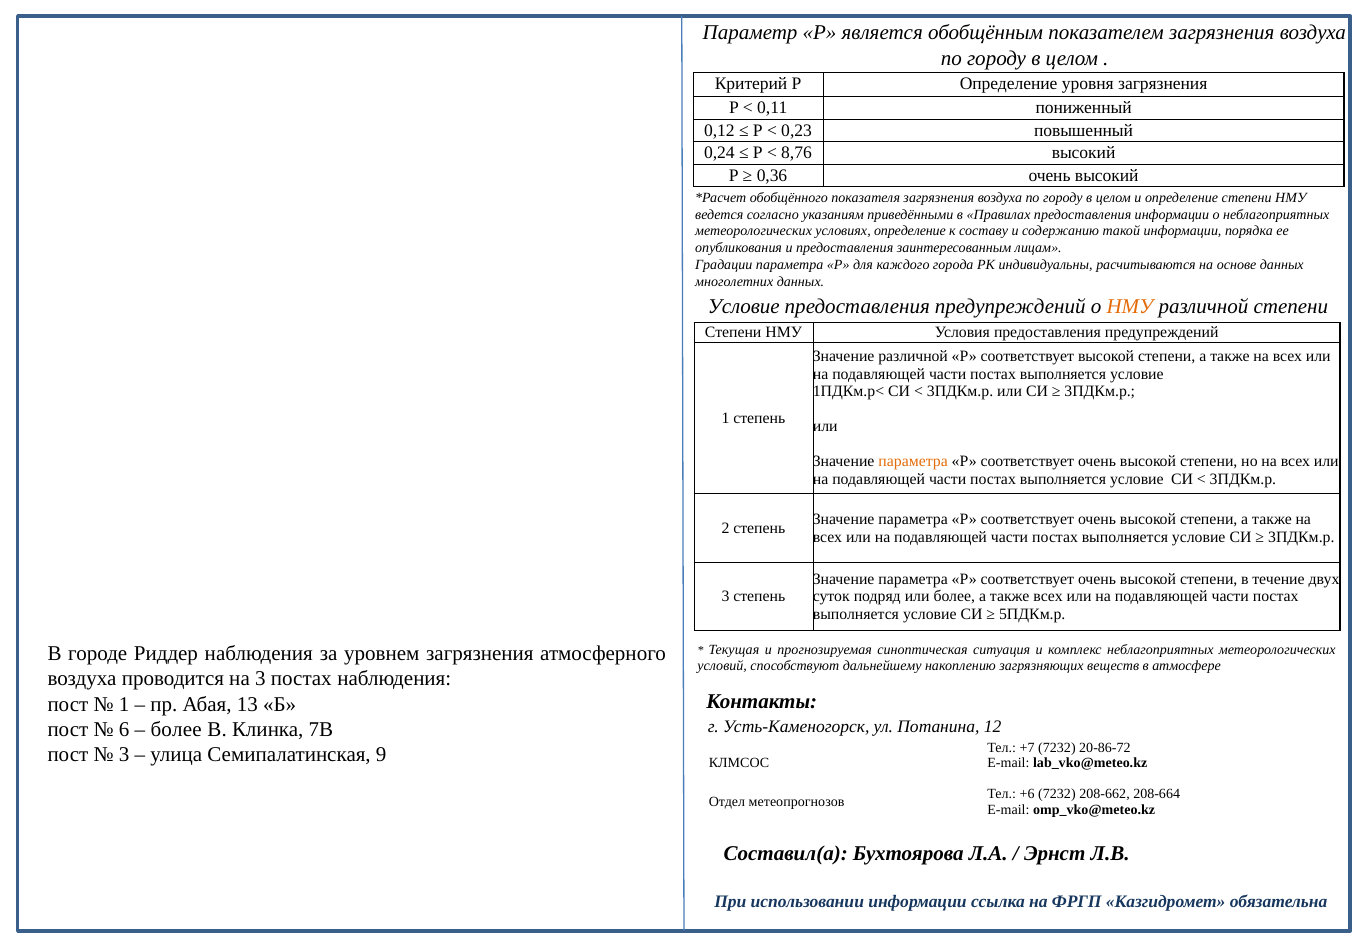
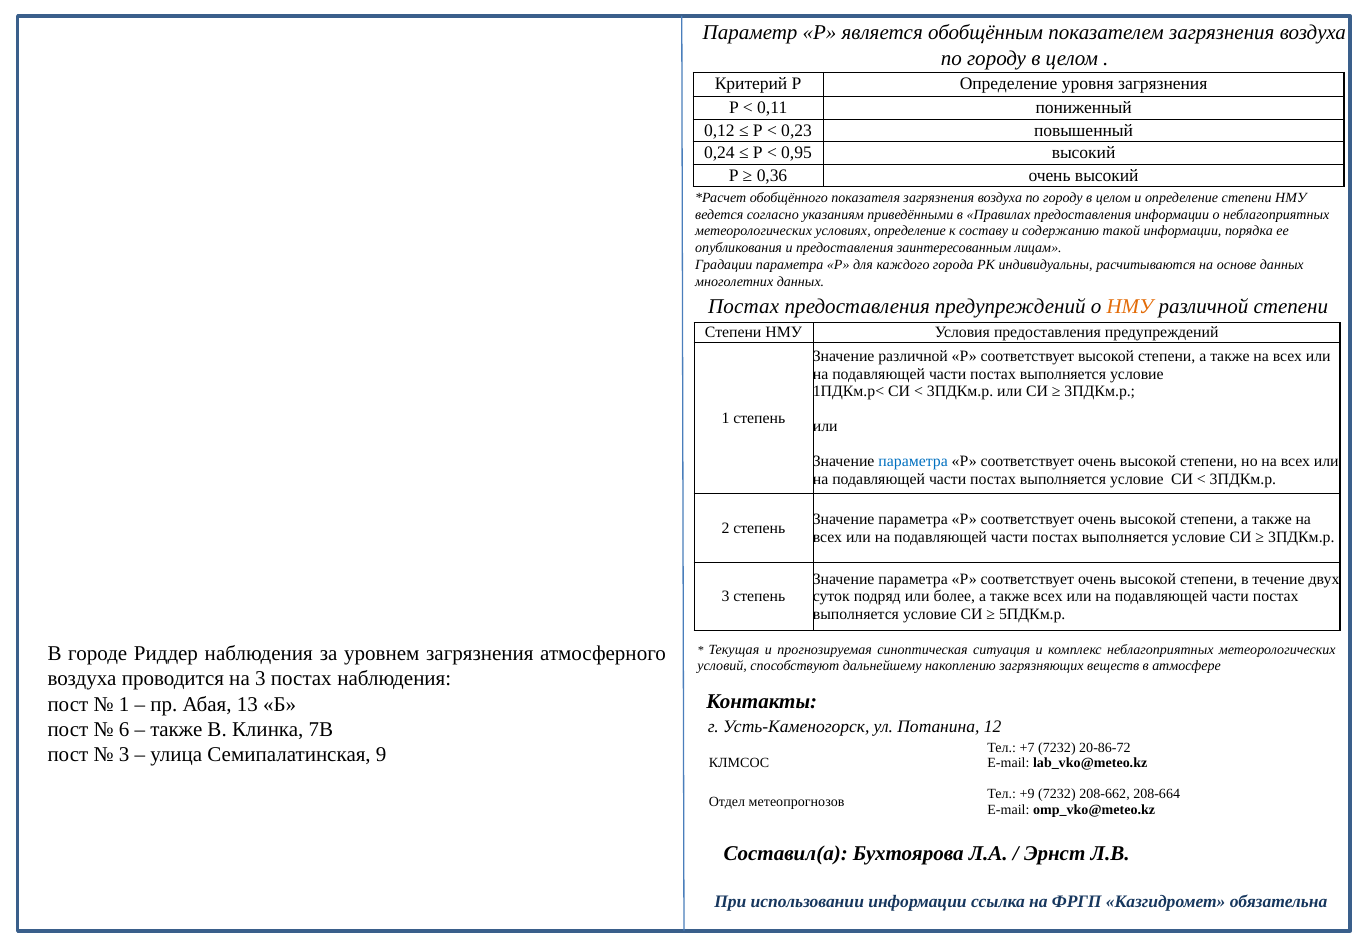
8,76: 8,76 -> 0,95
Условие at (744, 307): Условие -> Постах
параметра at (913, 462) colour: orange -> blue
более at (176, 730): более -> также
+6: +6 -> +9
